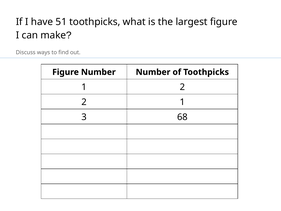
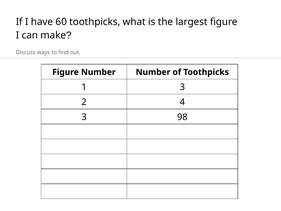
51: 51 -> 60
1 2: 2 -> 3
2 1: 1 -> 4
68: 68 -> 98
